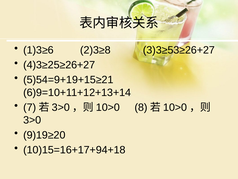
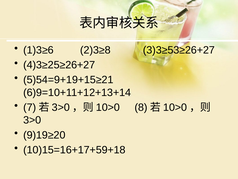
10)15=16+17+94+18: 10)15=16+17+94+18 -> 10)15=16+17+59+18
